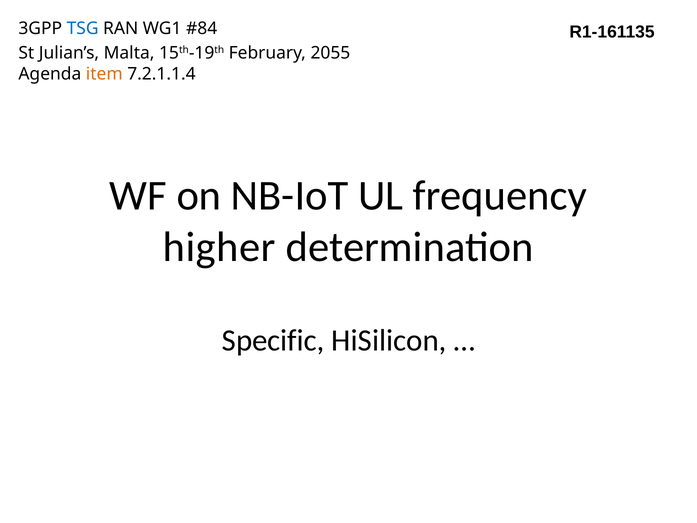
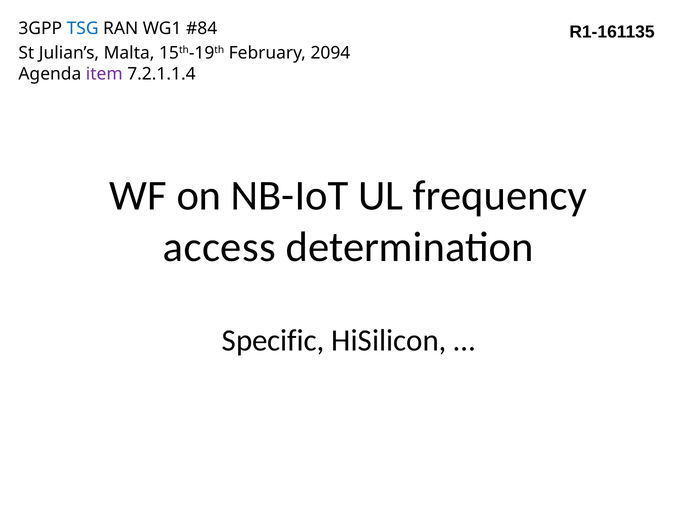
2055: 2055 -> 2094
item colour: orange -> purple
higher: higher -> access
